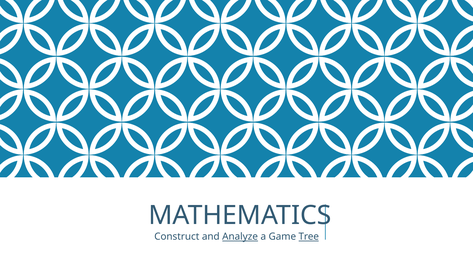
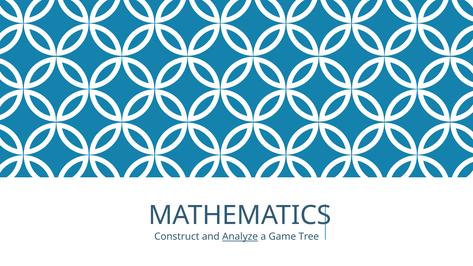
Tree underline: present -> none
